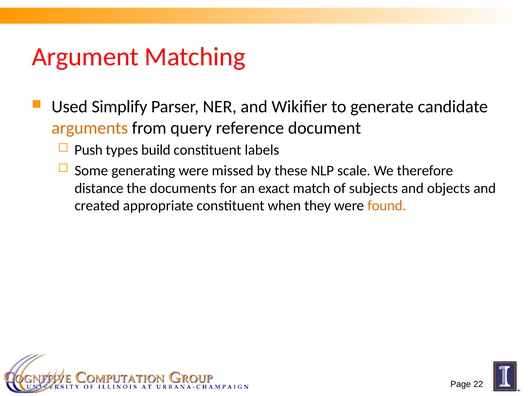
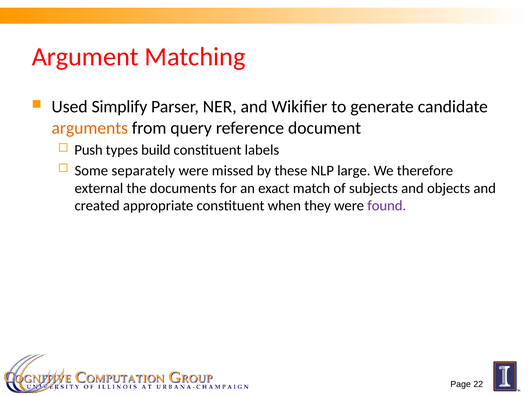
generating: generating -> separately
scale: scale -> large
distance: distance -> external
found colour: orange -> purple
